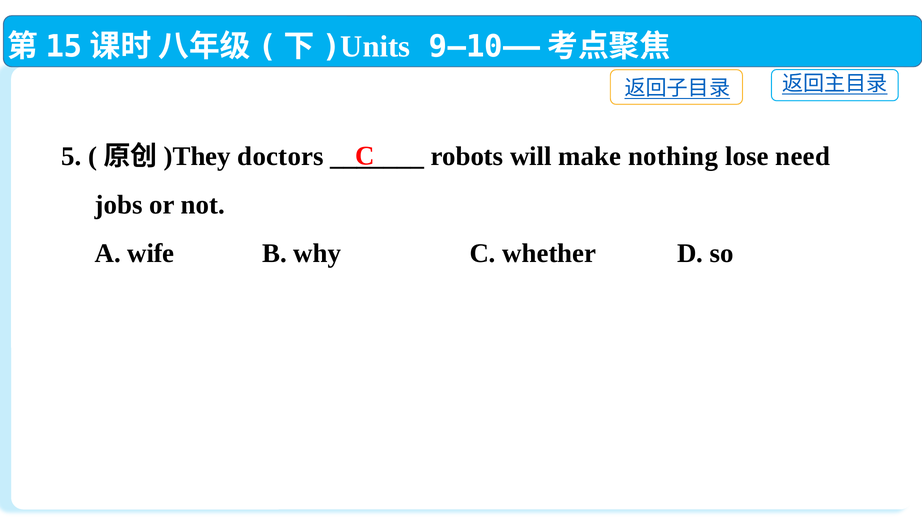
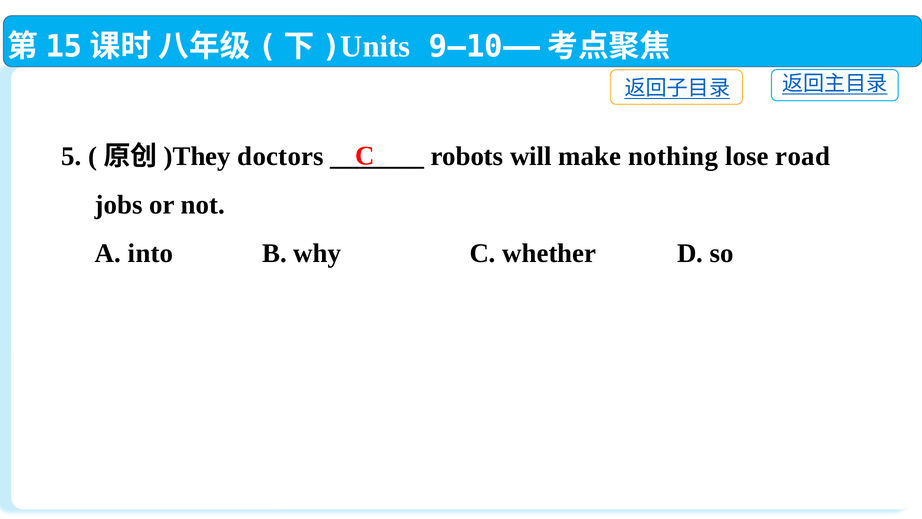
need: need -> road
wife: wife -> into
